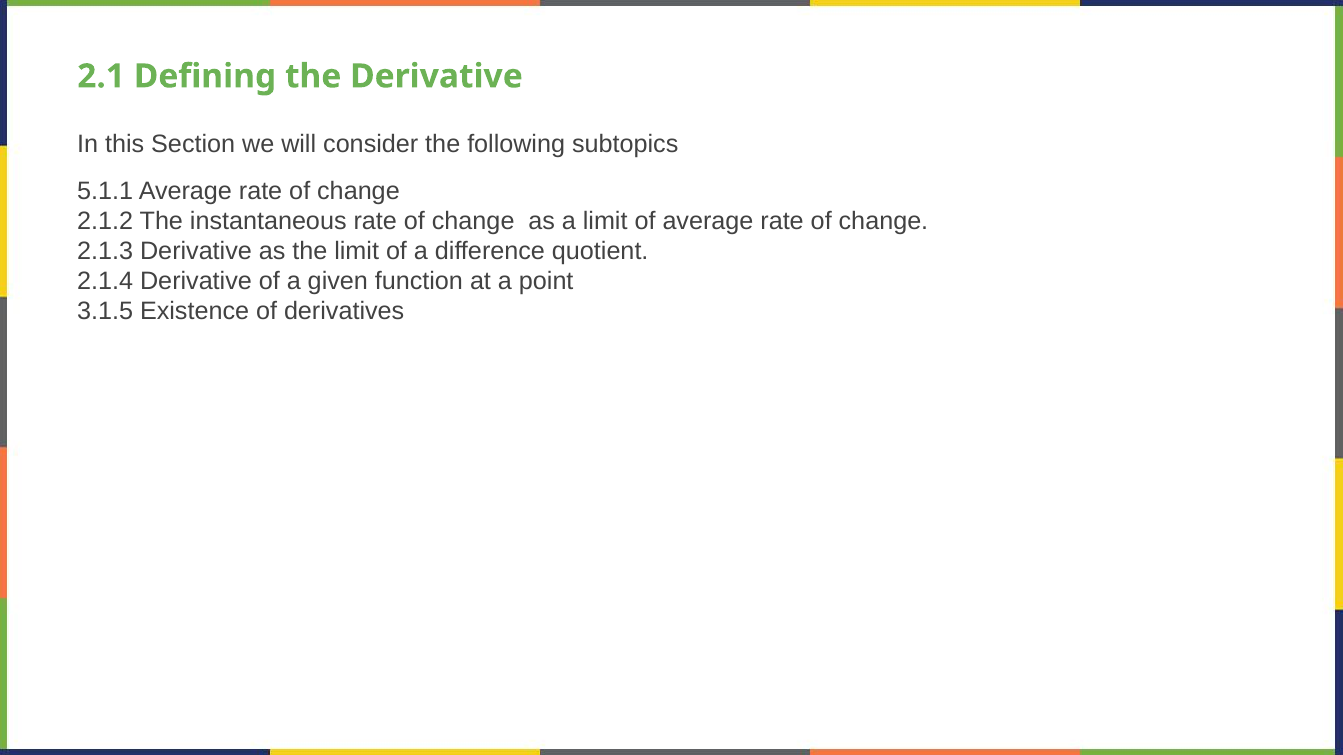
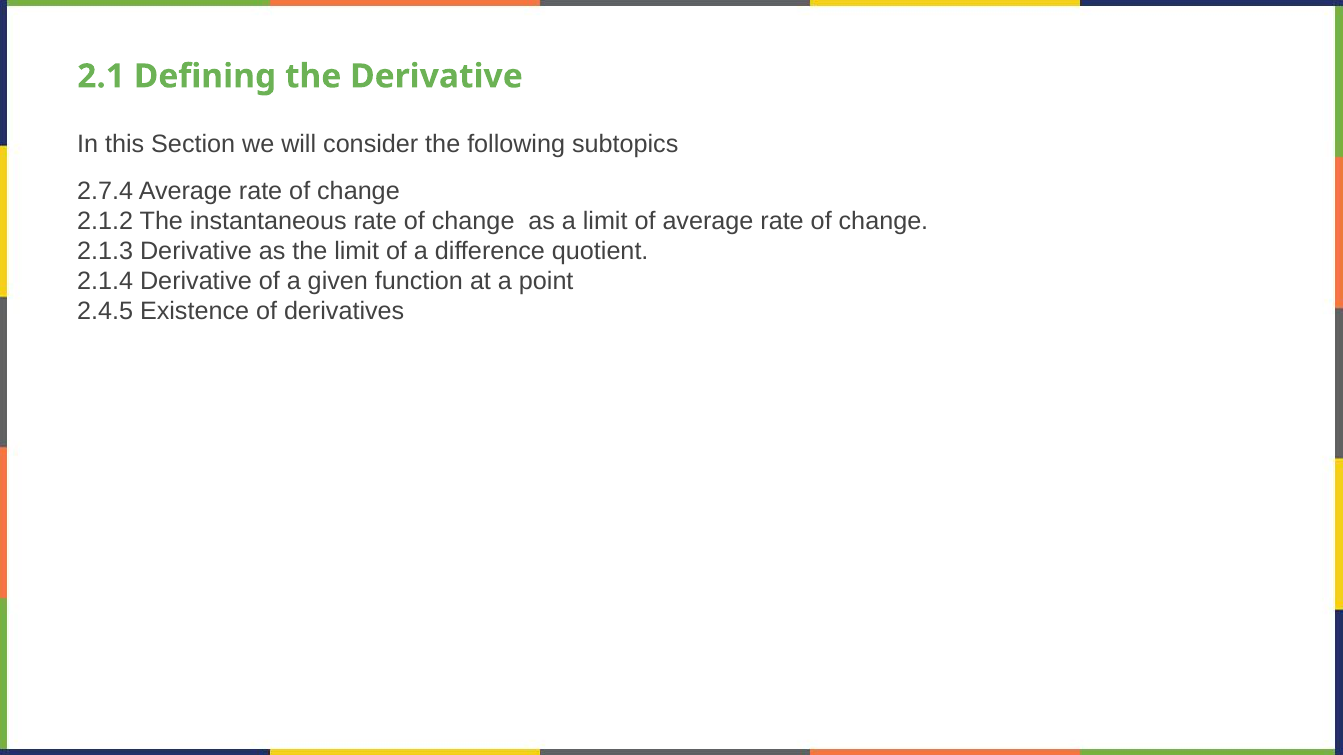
5.1.1: 5.1.1 -> 2.7.4
3.1.5: 3.1.5 -> 2.4.5
